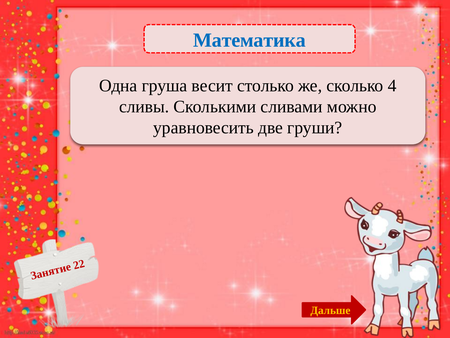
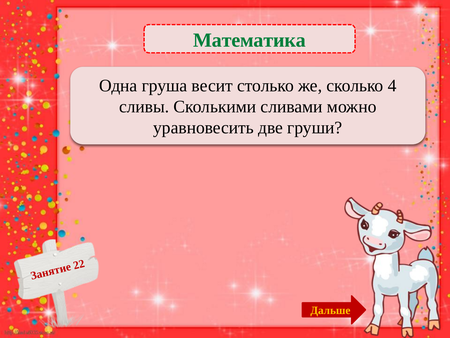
Математика colour: blue -> green
